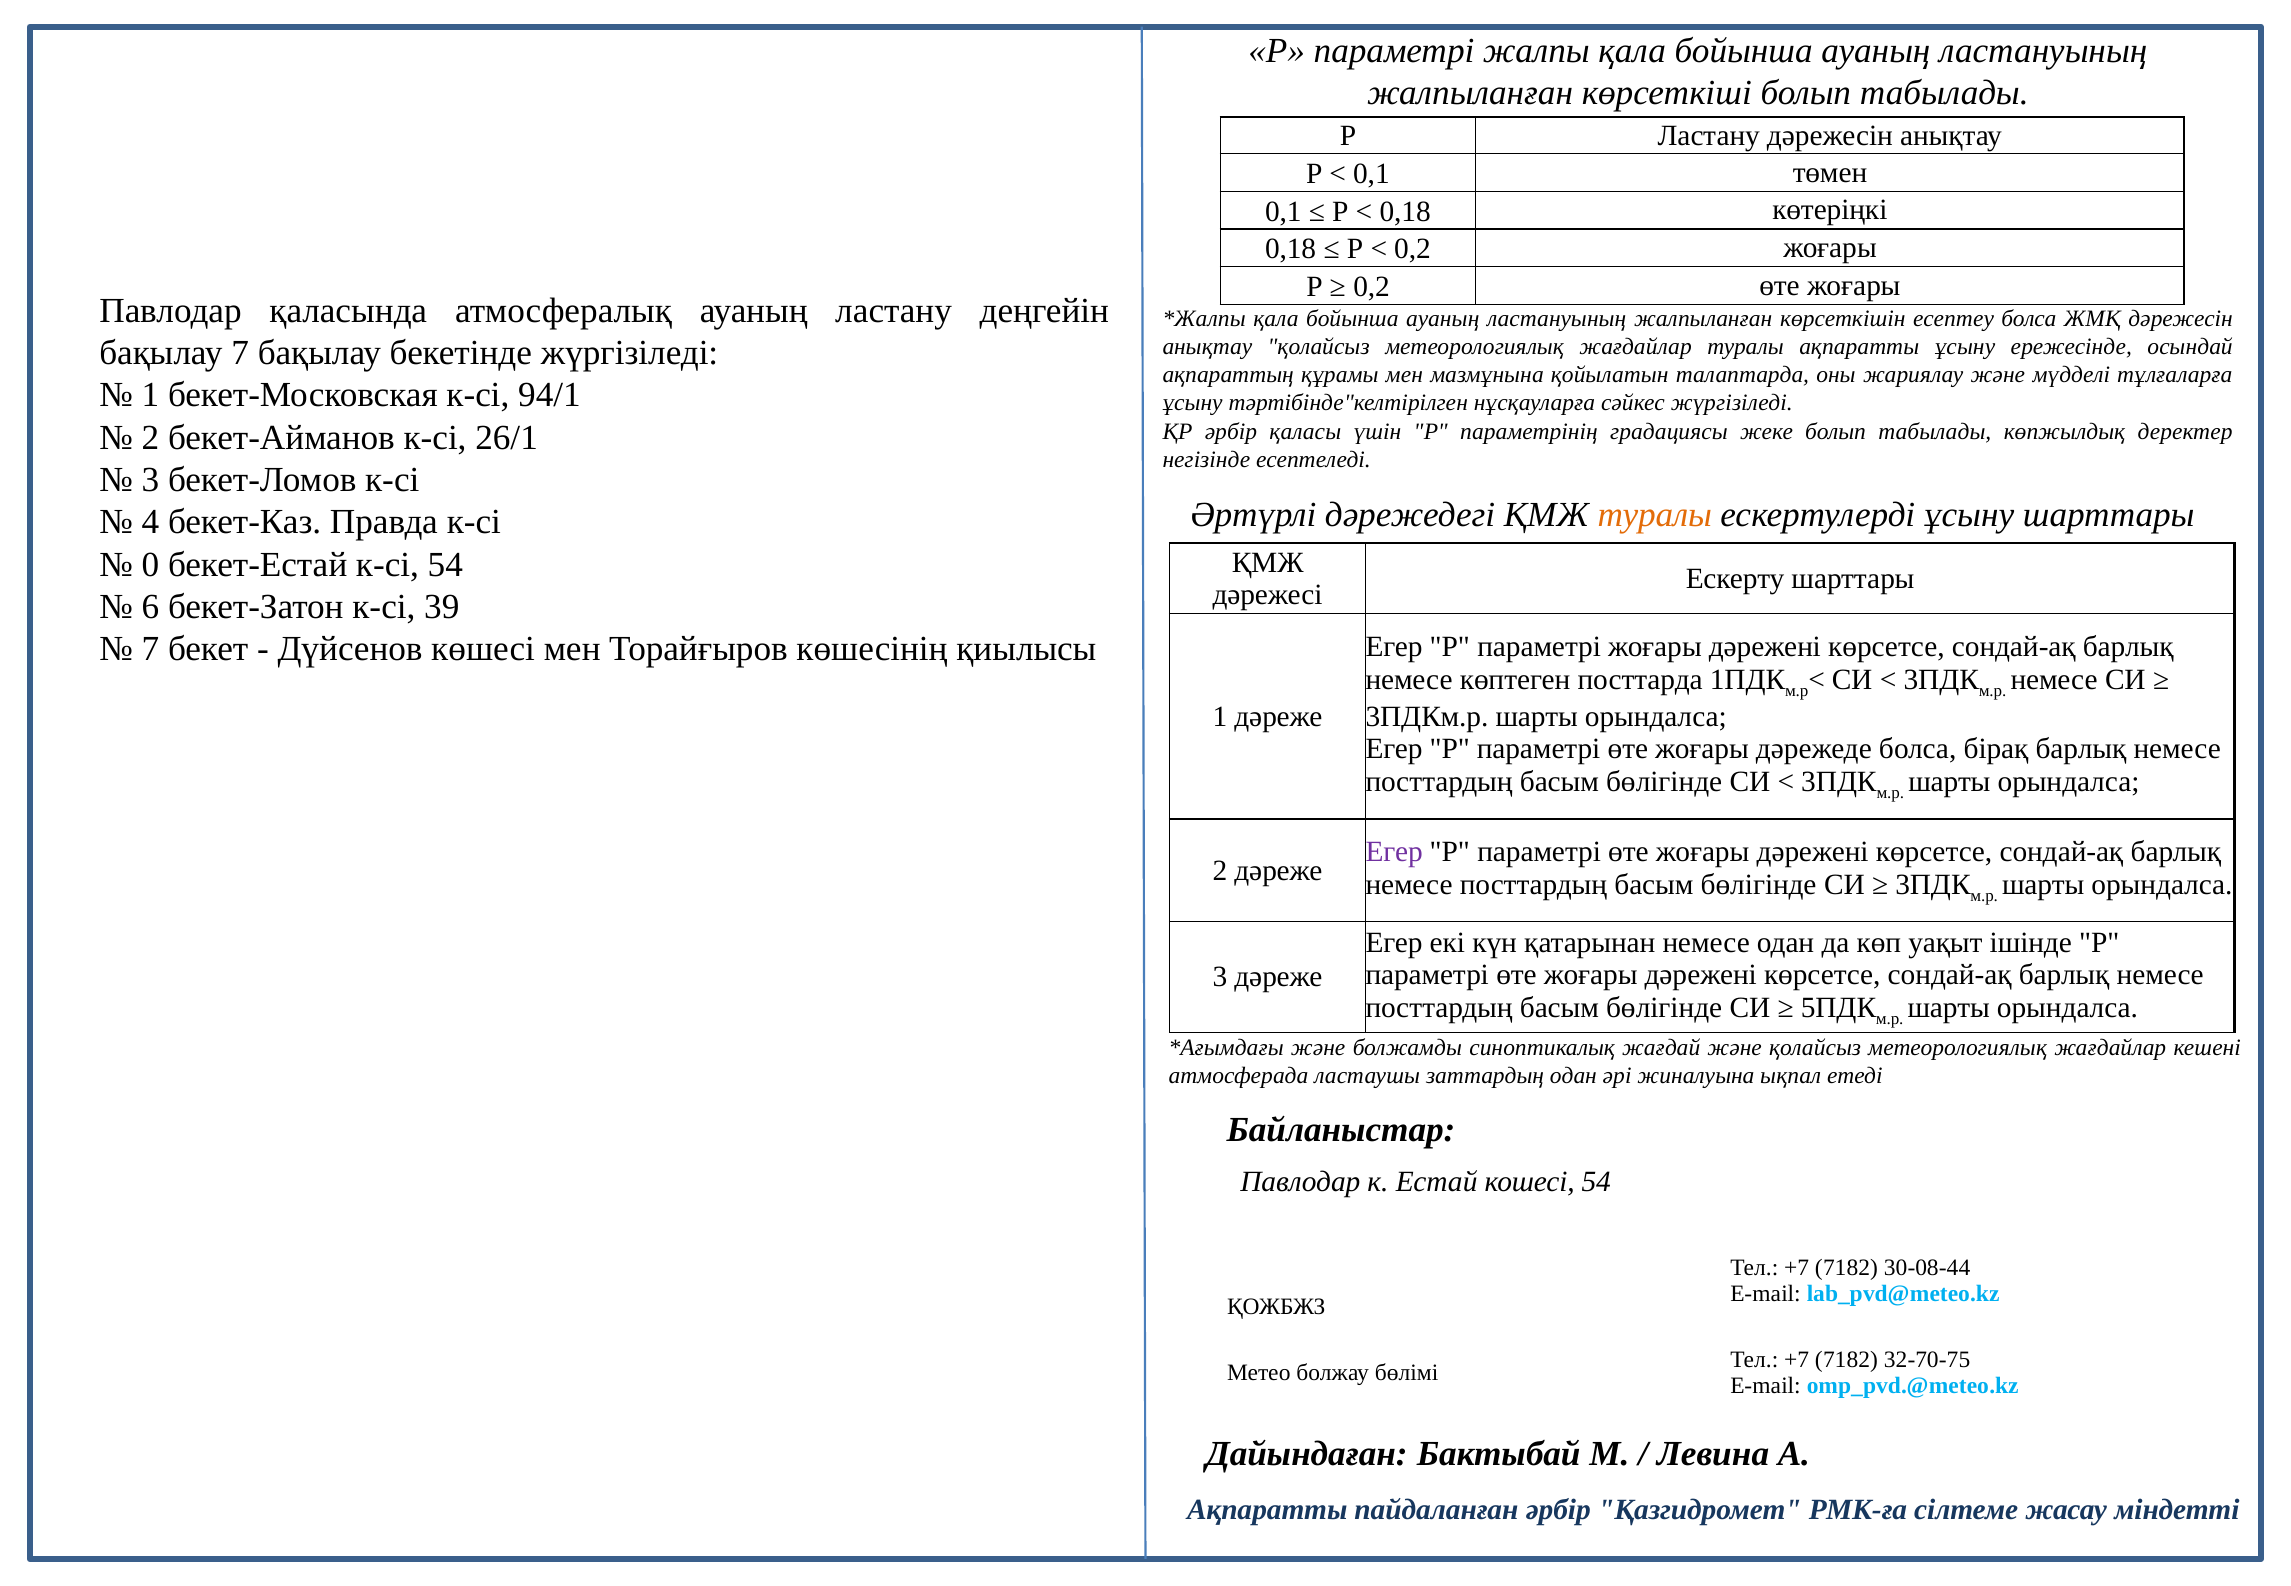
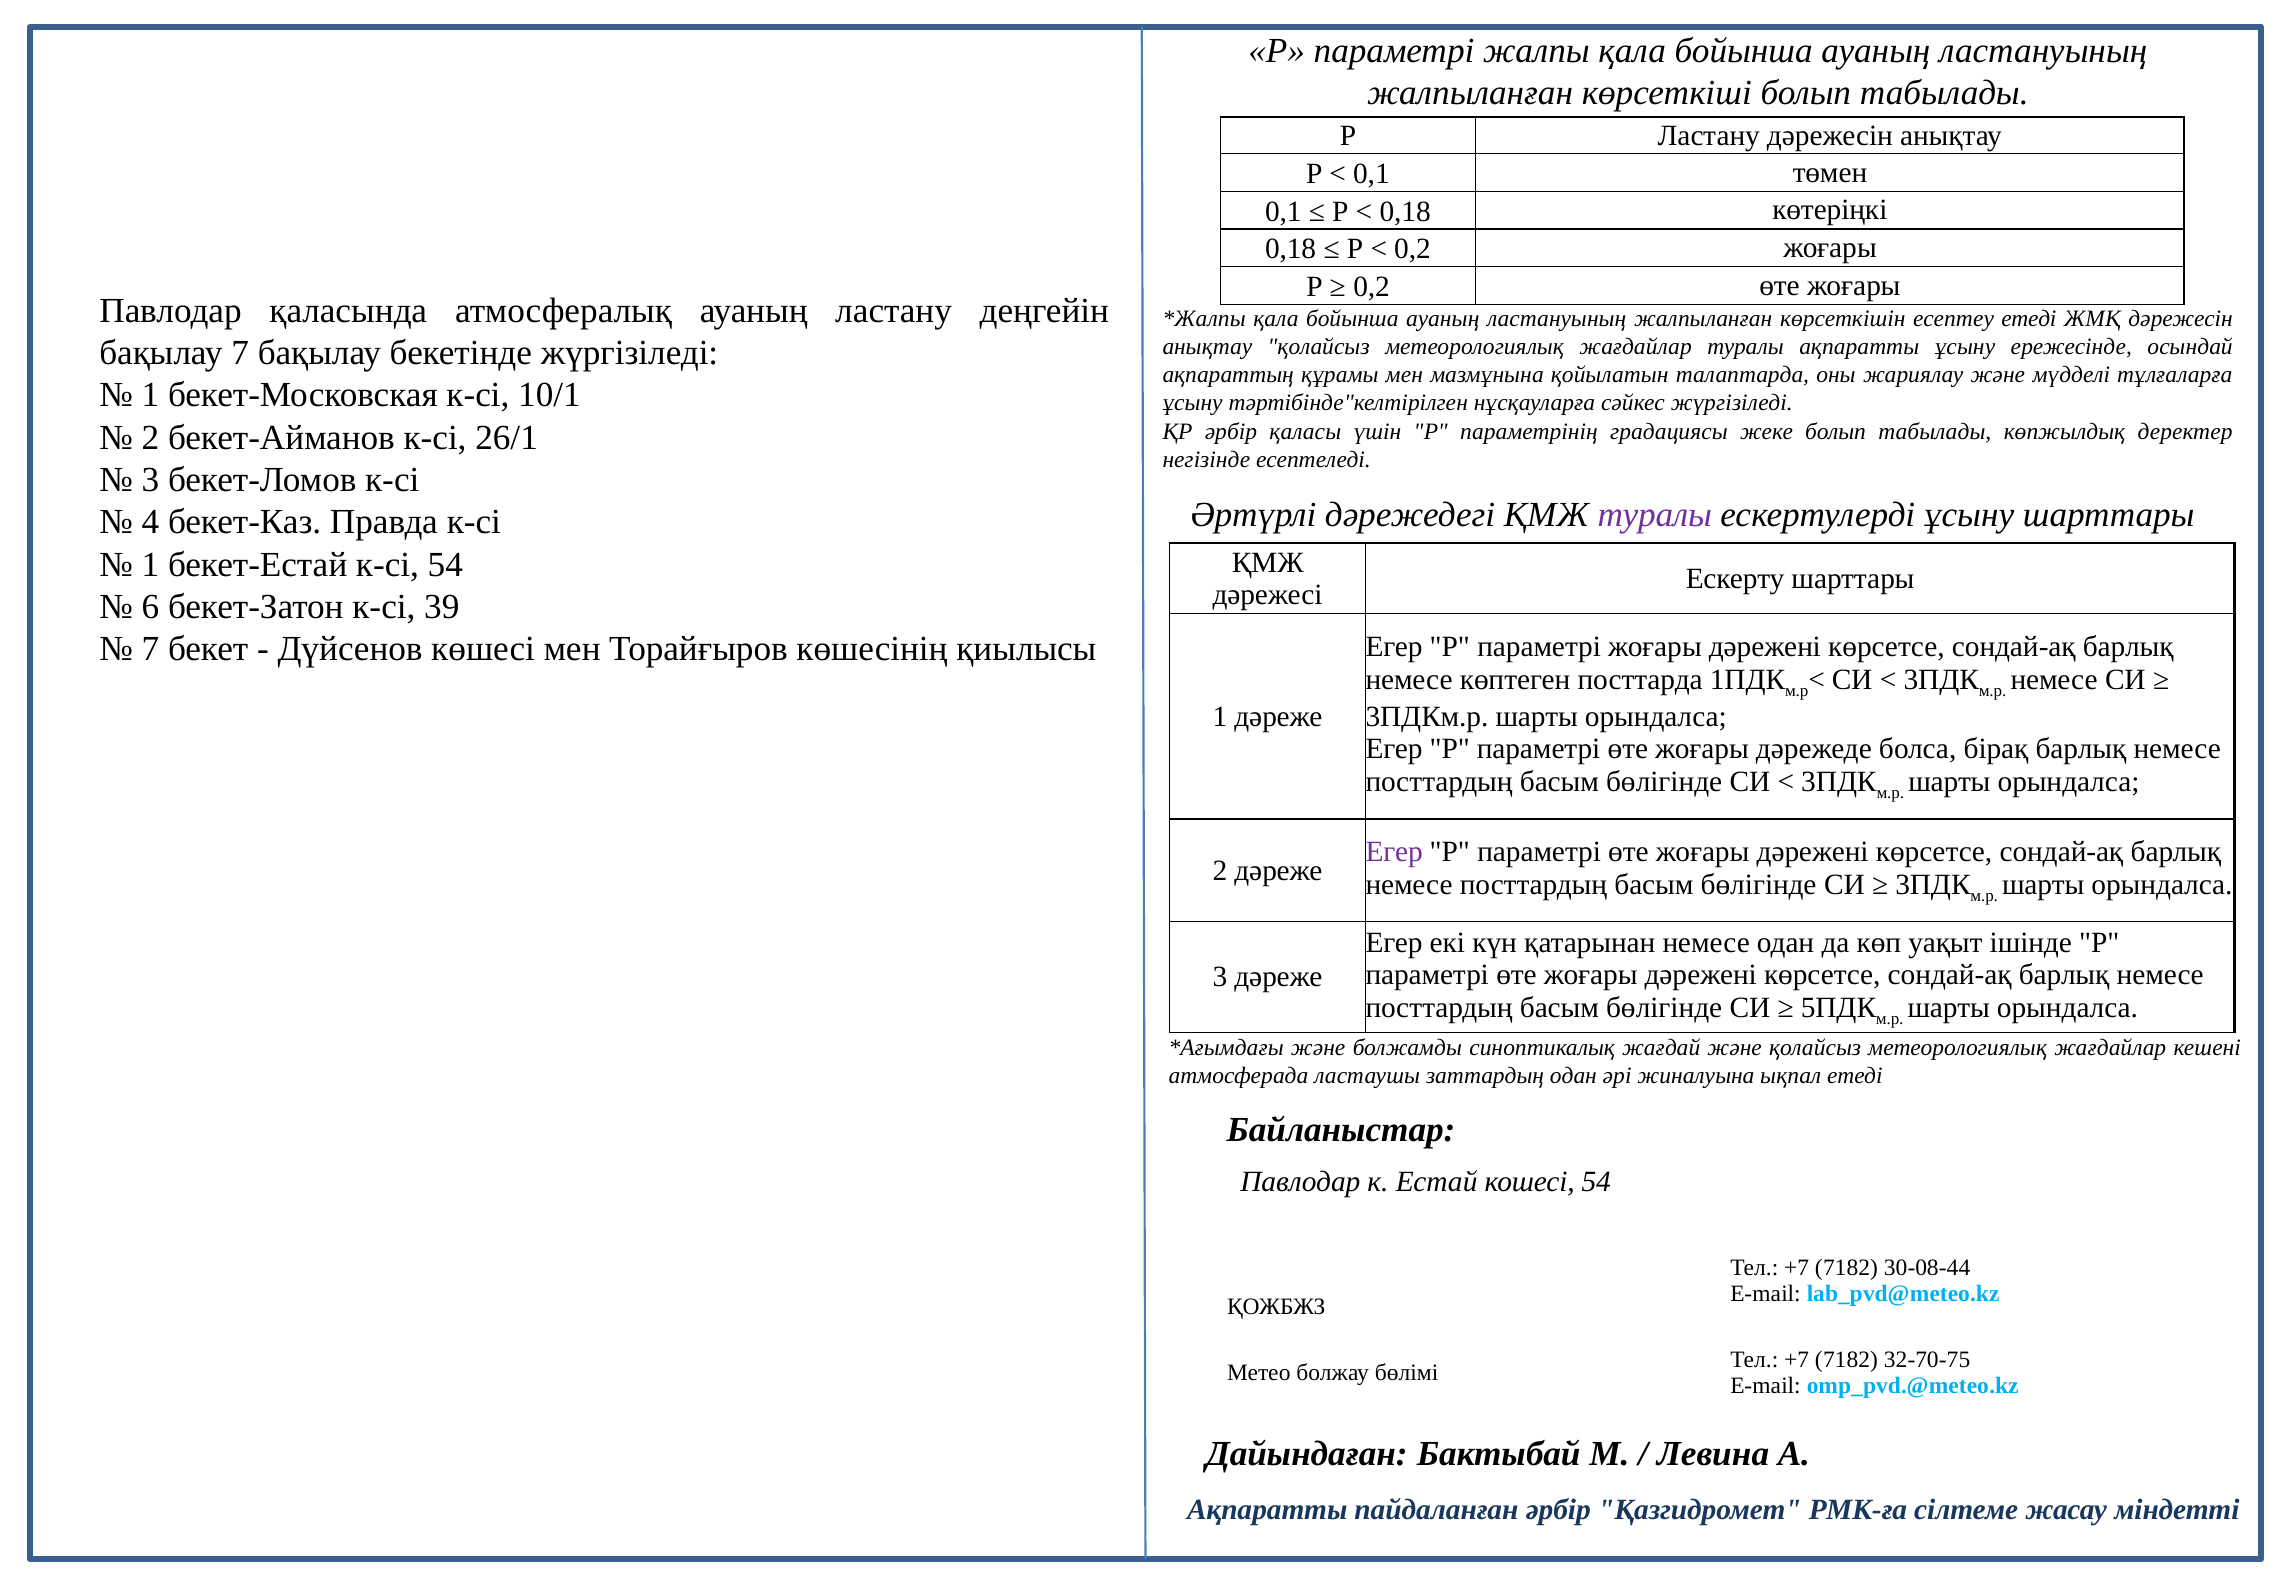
есептеу болса: болса -> етеді
94/1: 94/1 -> 10/1
туралы at (1655, 515) colour: orange -> purple
0 at (151, 564): 0 -> 1
